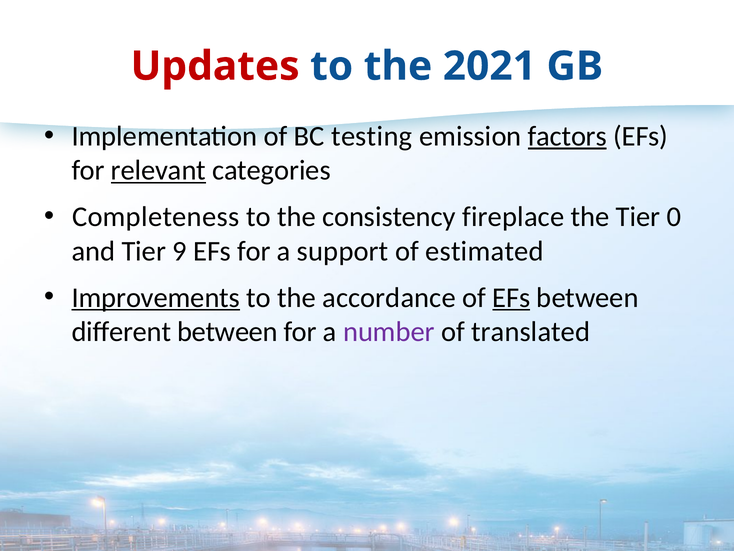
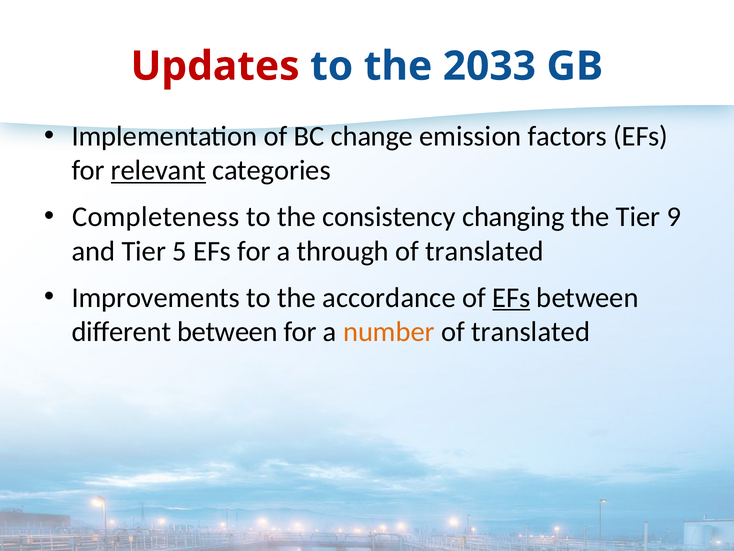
2021: 2021 -> 2033
testing: testing -> change
factors underline: present -> none
fireplace: fireplace -> changing
0: 0 -> 9
9: 9 -> 5
support: support -> through
estimated at (485, 251): estimated -> translated
Improvements underline: present -> none
number colour: purple -> orange
